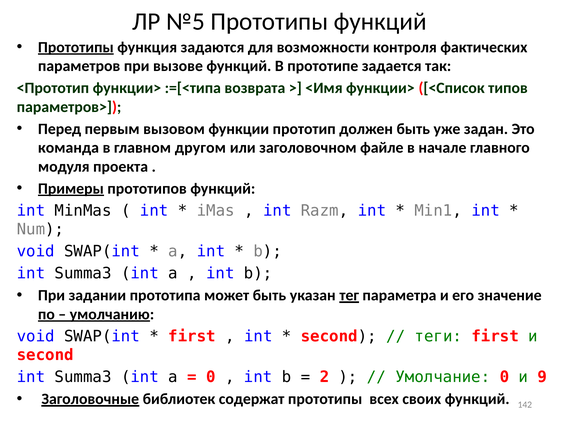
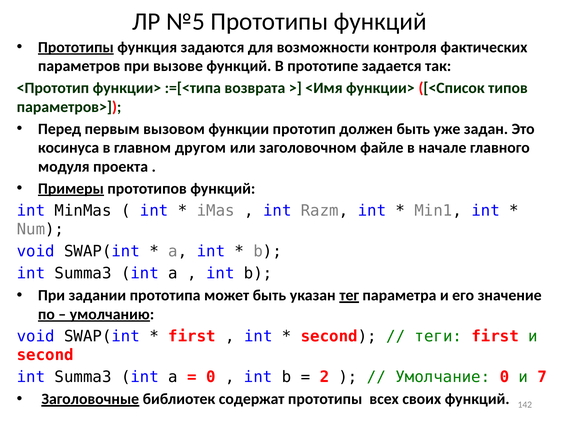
команда: команда -> косинуса
9: 9 -> 7
